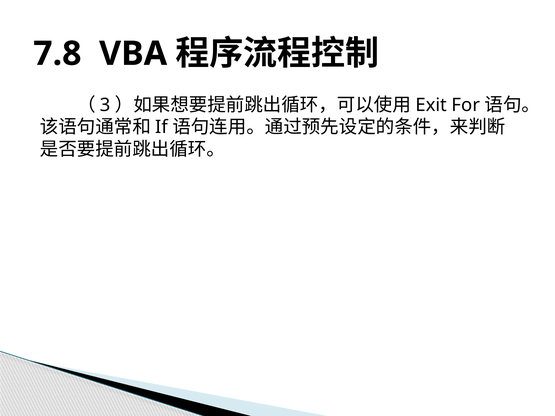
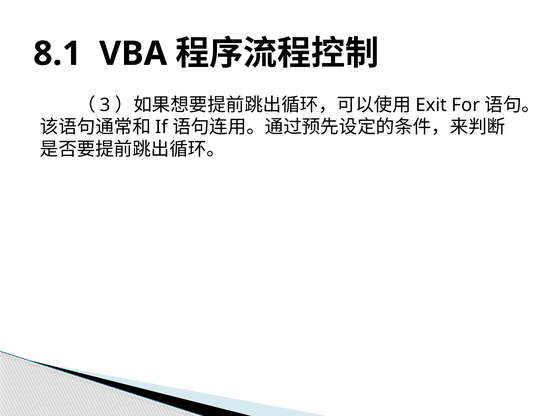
7.8: 7.8 -> 8.1
